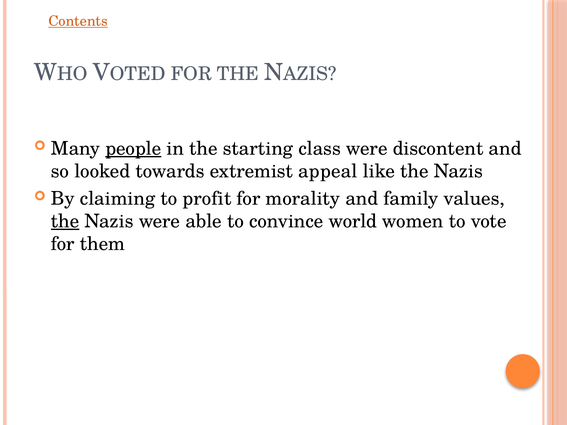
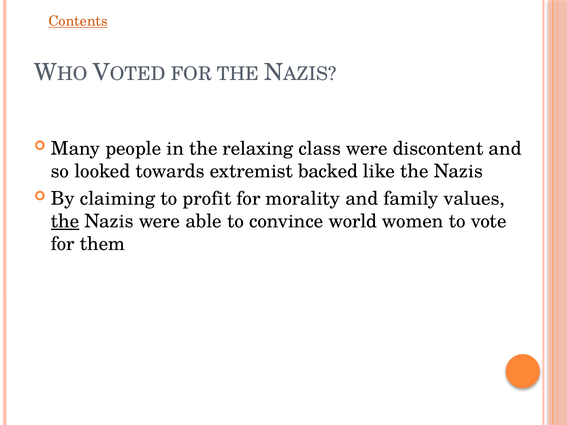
people underline: present -> none
starting: starting -> relaxing
appeal: appeal -> backed
